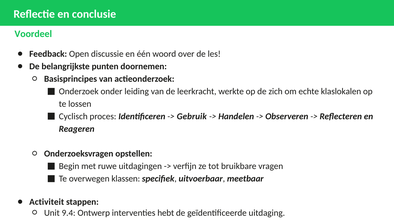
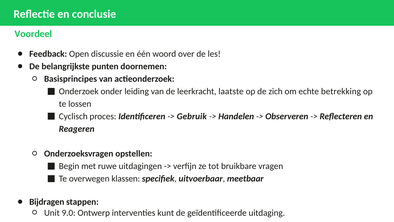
werkte: werkte -> laatste
klaslokalen: klaslokalen -> betrekking
Activiteit: Activiteit -> Bijdragen
9.4: 9.4 -> 9.0
hebt: hebt -> kunt
